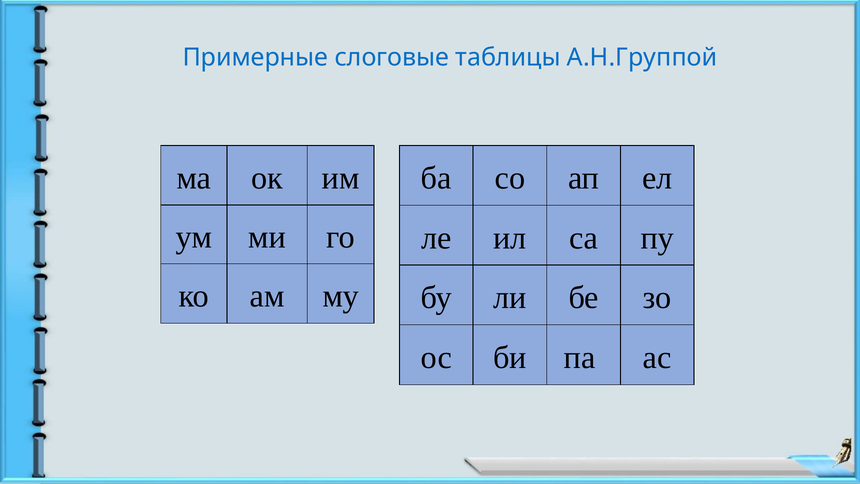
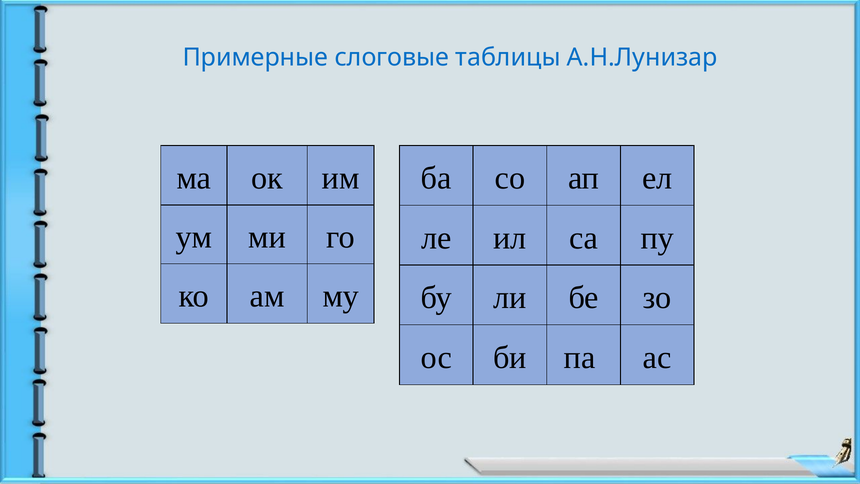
А.Н.Группой: А.Н.Группой -> А.Н.Лунизар
